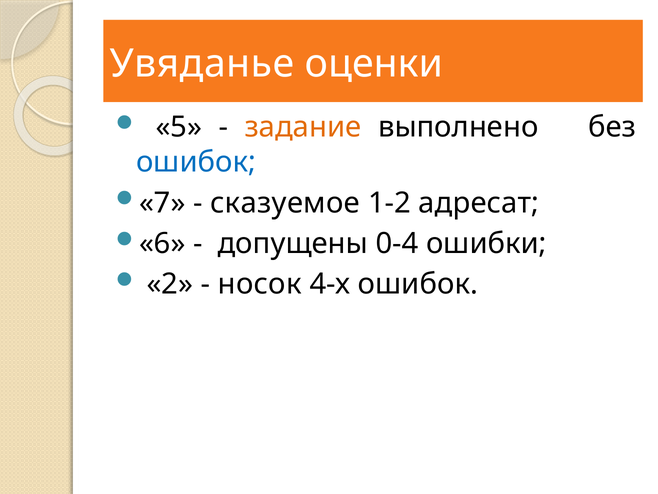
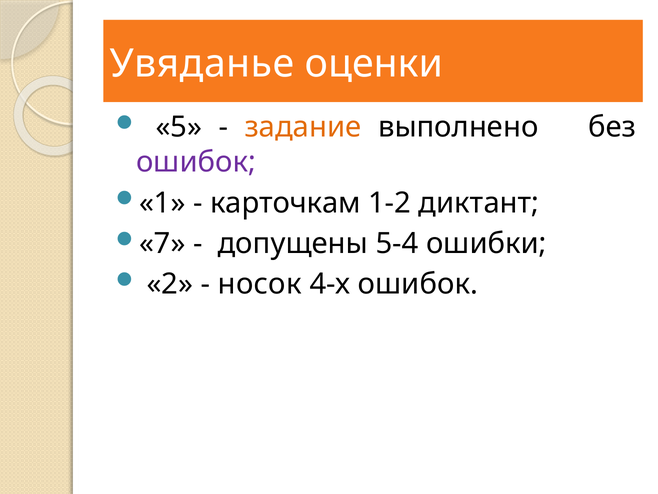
ошибок at (196, 162) colour: blue -> purple
7: 7 -> 1
сказуемое: сказуемое -> карточкам
адресат: адресат -> диктант
6: 6 -> 7
0-4: 0-4 -> 5-4
